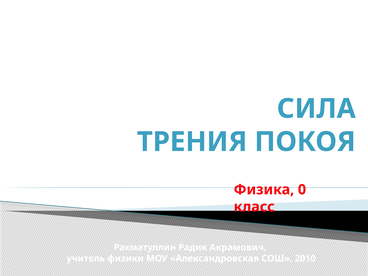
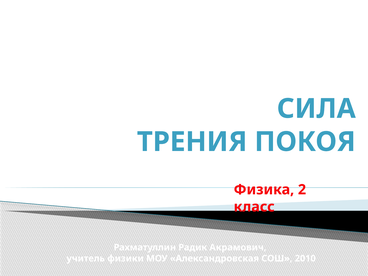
0: 0 -> 2
